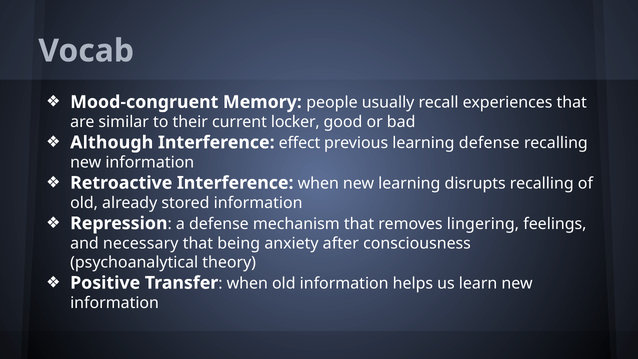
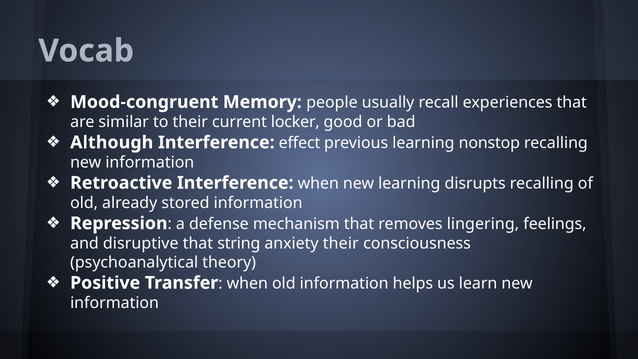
learning defense: defense -> nonstop
necessary: necessary -> disruptive
being: being -> string
anxiety after: after -> their
